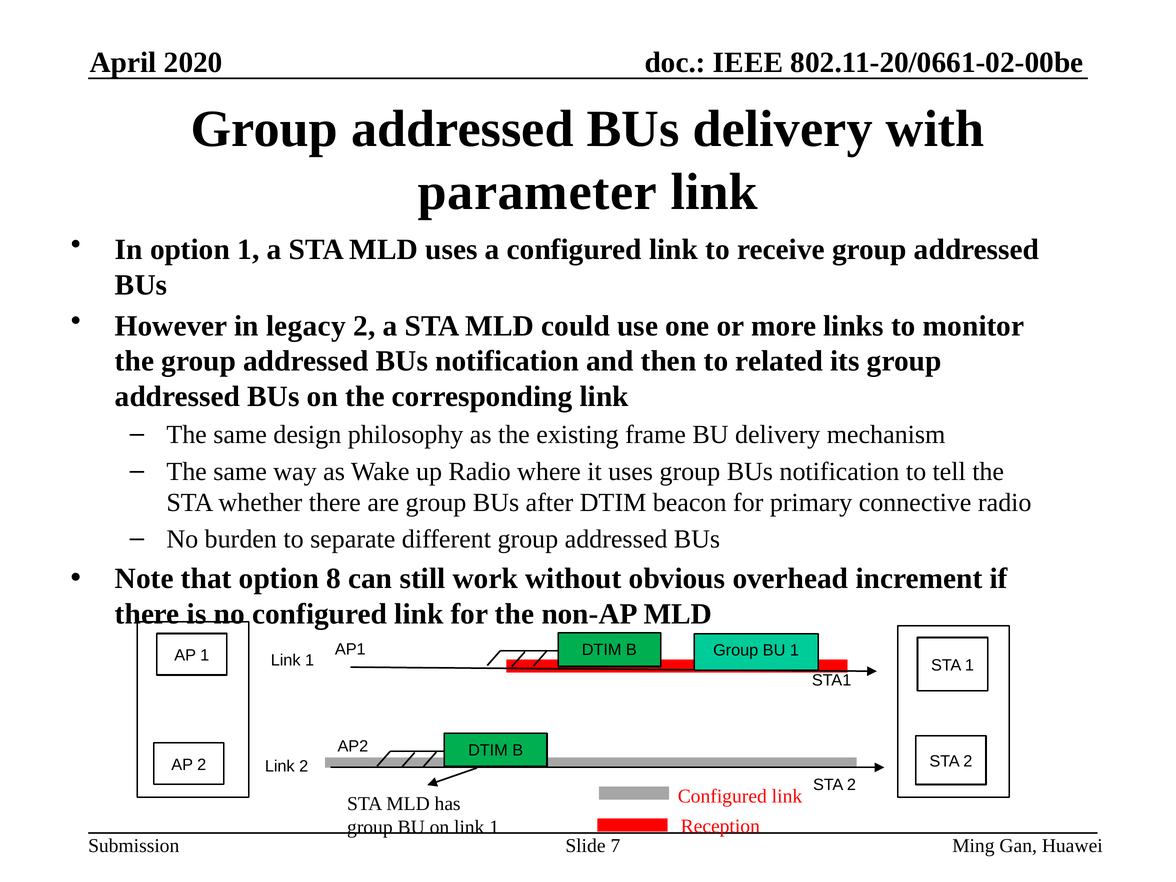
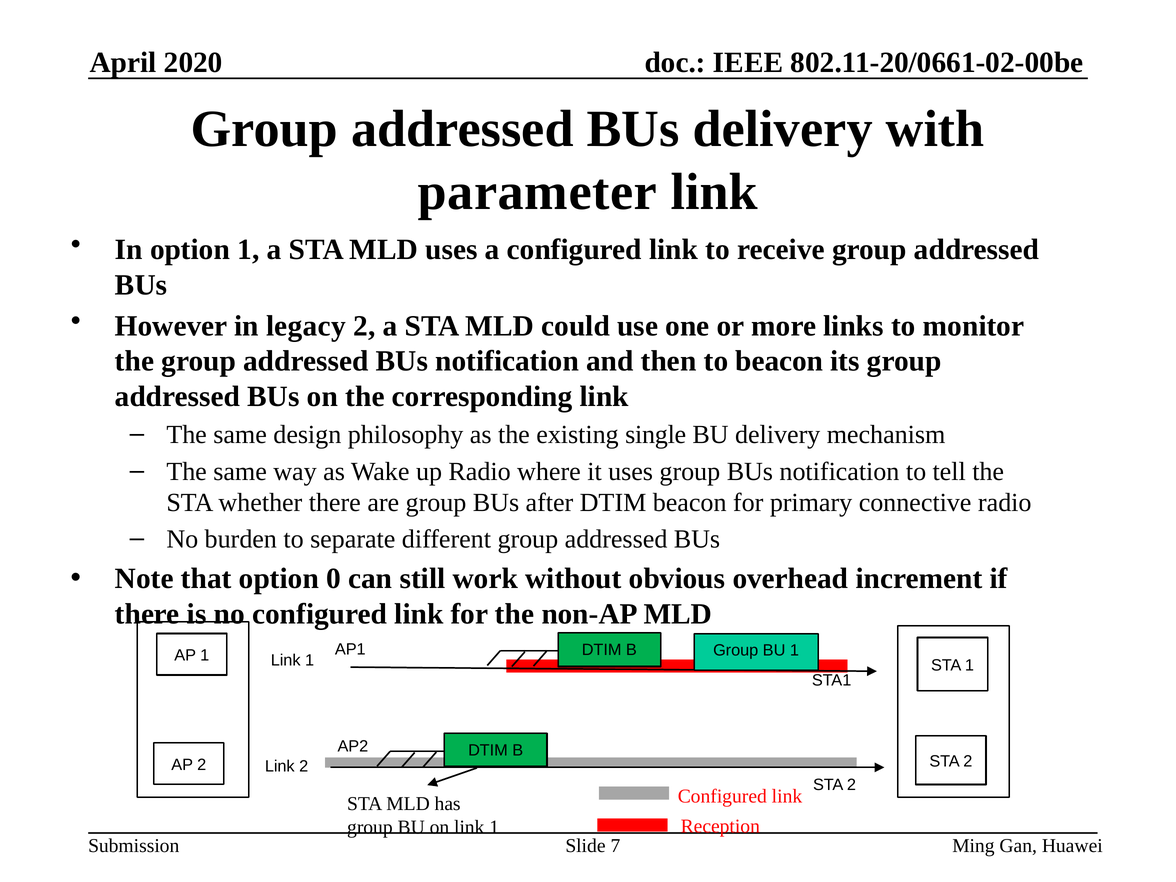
to related: related -> beacon
frame: frame -> single
8: 8 -> 0
